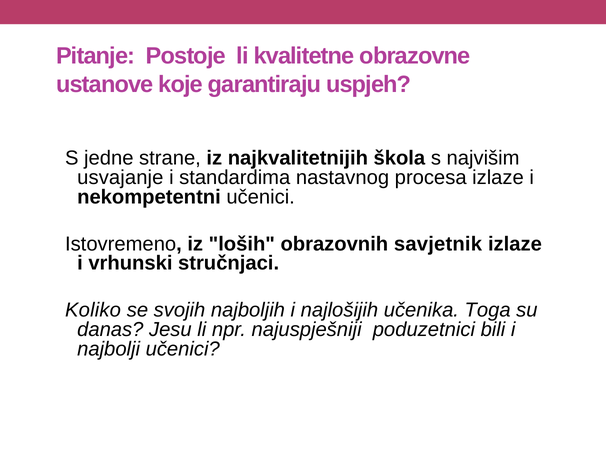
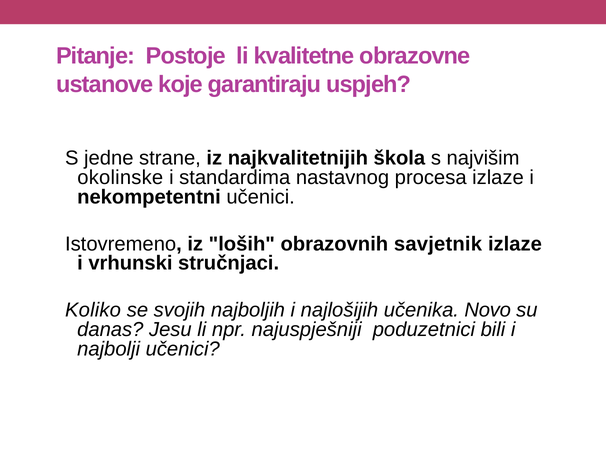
usvajanje: usvajanje -> okolinske
Toga: Toga -> Novo
